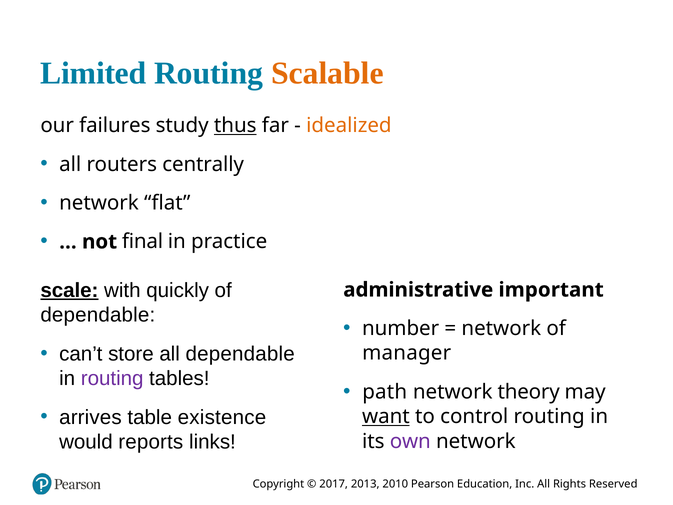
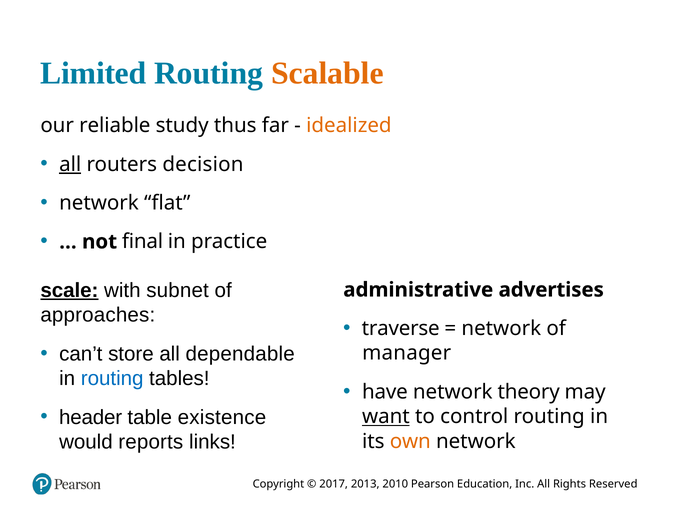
failures: failures -> reliable
thus underline: present -> none
all at (70, 164) underline: none -> present
centrally: centrally -> decision
quickly: quickly -> subnet
important: important -> advertises
dependable at (98, 315): dependable -> approaches
number: number -> traverse
routing at (112, 378) colour: purple -> blue
path: path -> have
arrives: arrives -> header
own colour: purple -> orange
